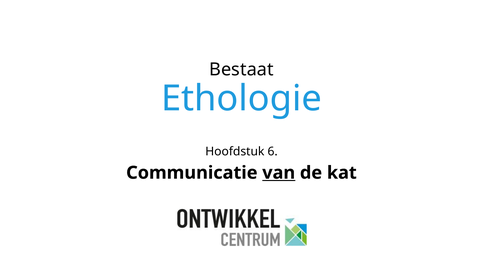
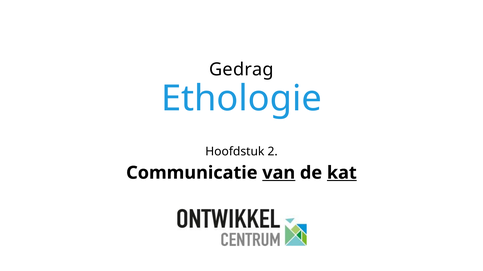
Bestaat: Bestaat -> Gedrag
6: 6 -> 2
kat underline: none -> present
